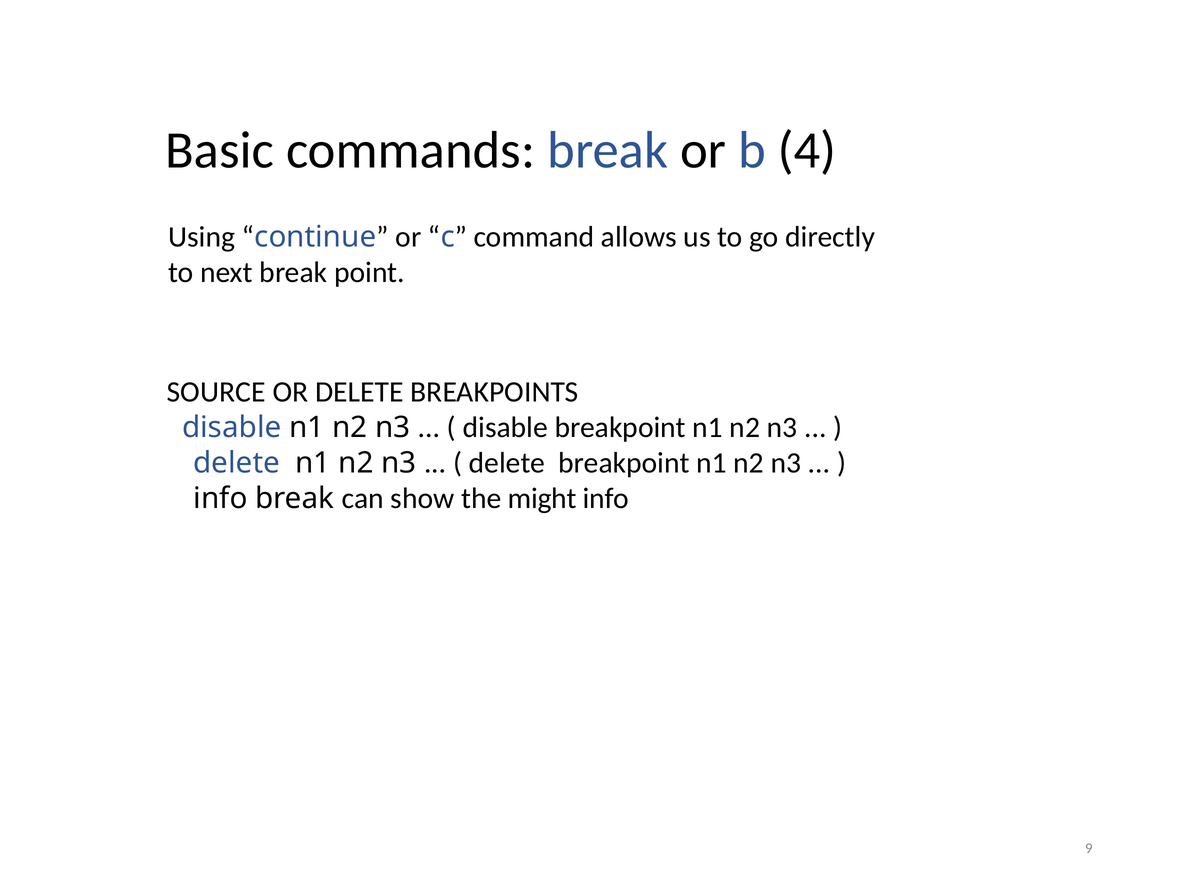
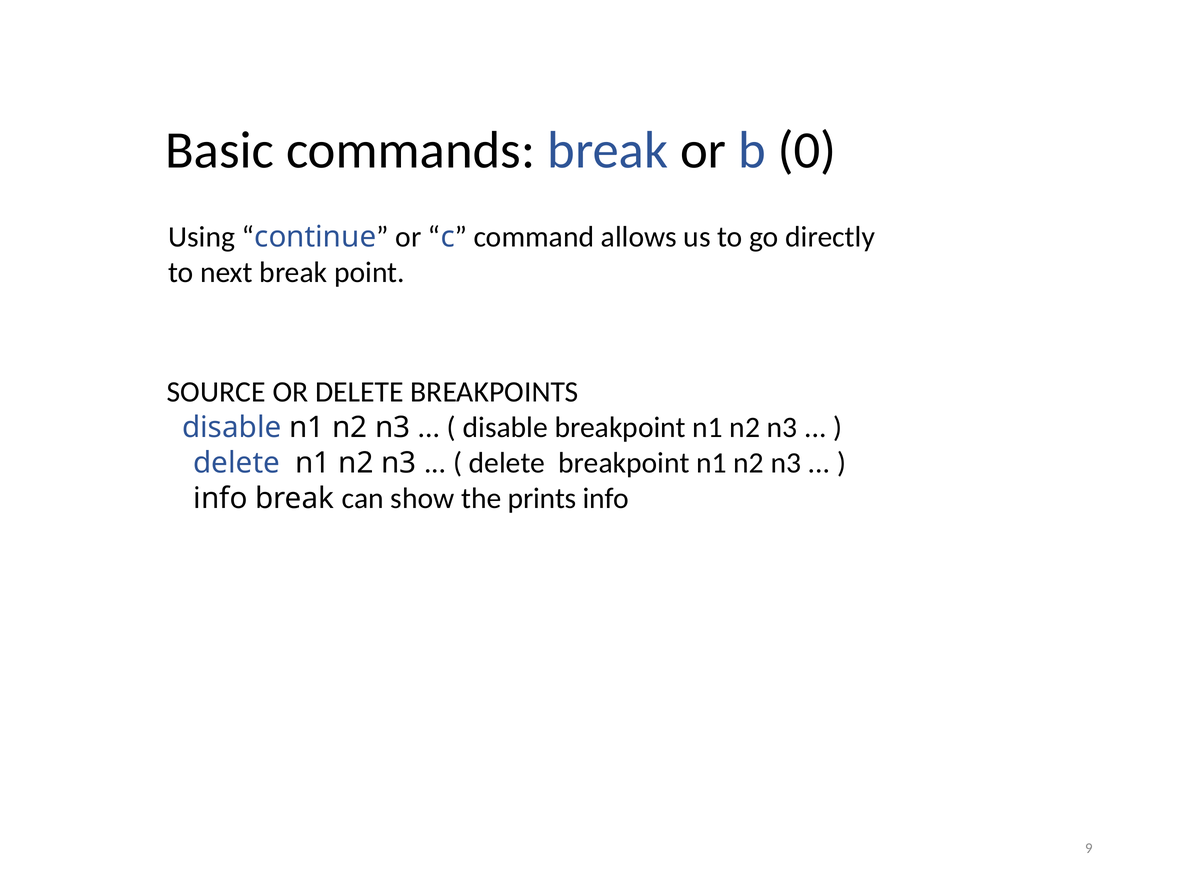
4: 4 -> 0
might: might -> prints
